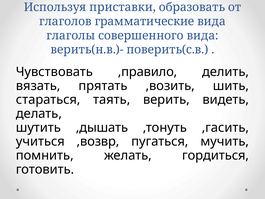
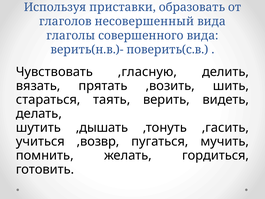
грамматические: грамматические -> несовершенный
,правило: ,правило -> ,гласную
